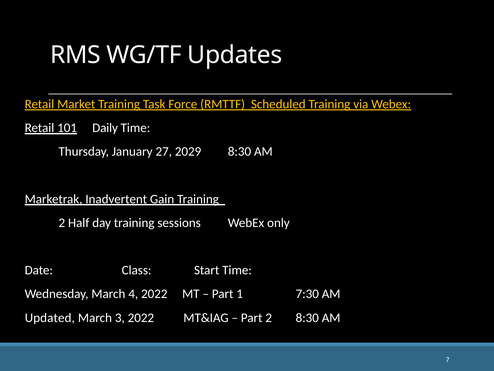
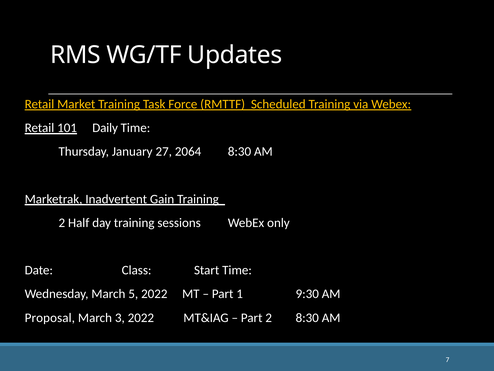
2029: 2029 -> 2064
4: 4 -> 5
7:30: 7:30 -> 9:30
Updated: Updated -> Proposal
